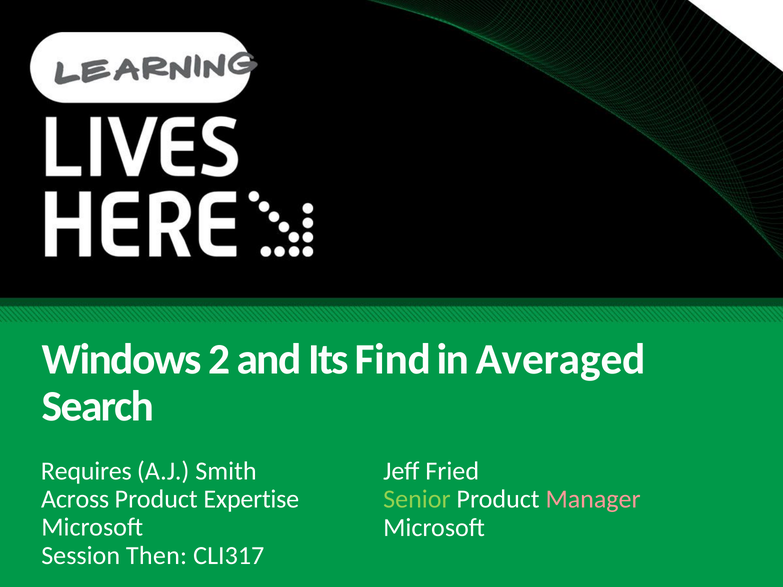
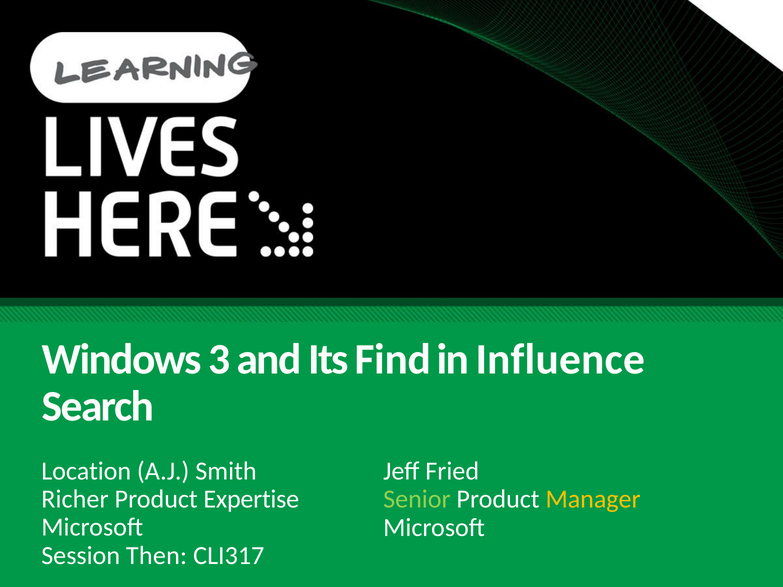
2: 2 -> 3
Averaged: Averaged -> Influence
Requires: Requires -> Location
Across: Across -> Richer
Manager colour: pink -> yellow
